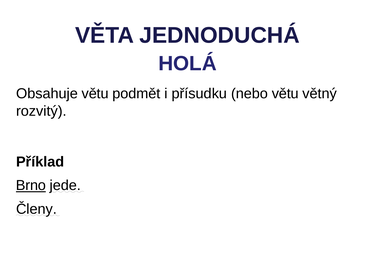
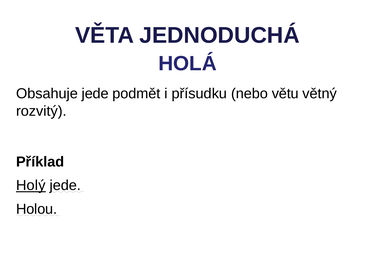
Obsahuje větu: větu -> jede
Brno: Brno -> Holý
Členy: Členy -> Holou
